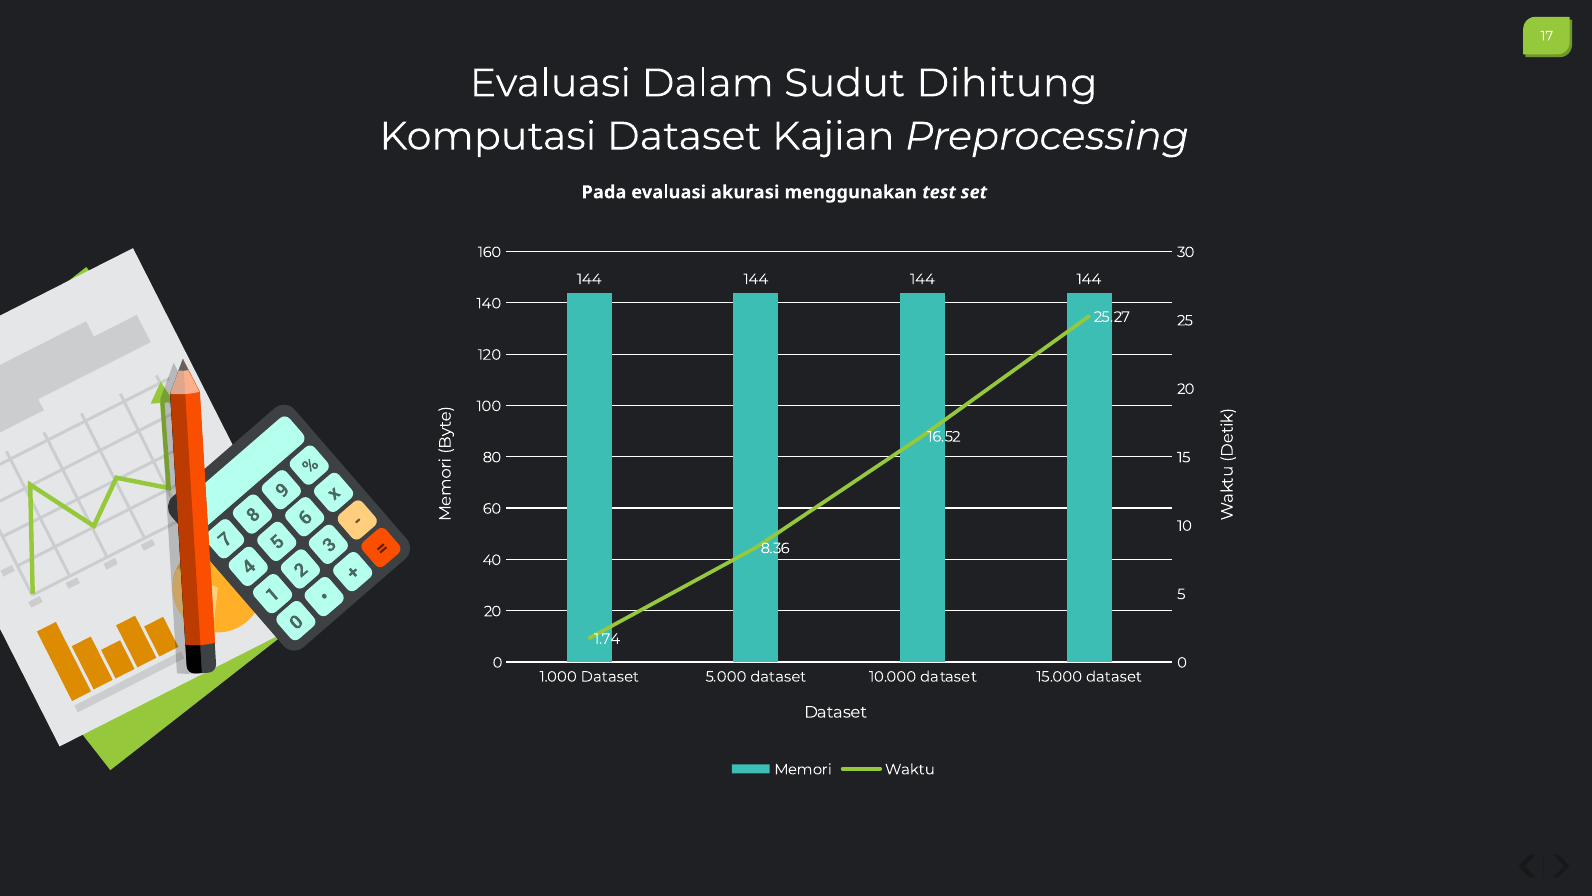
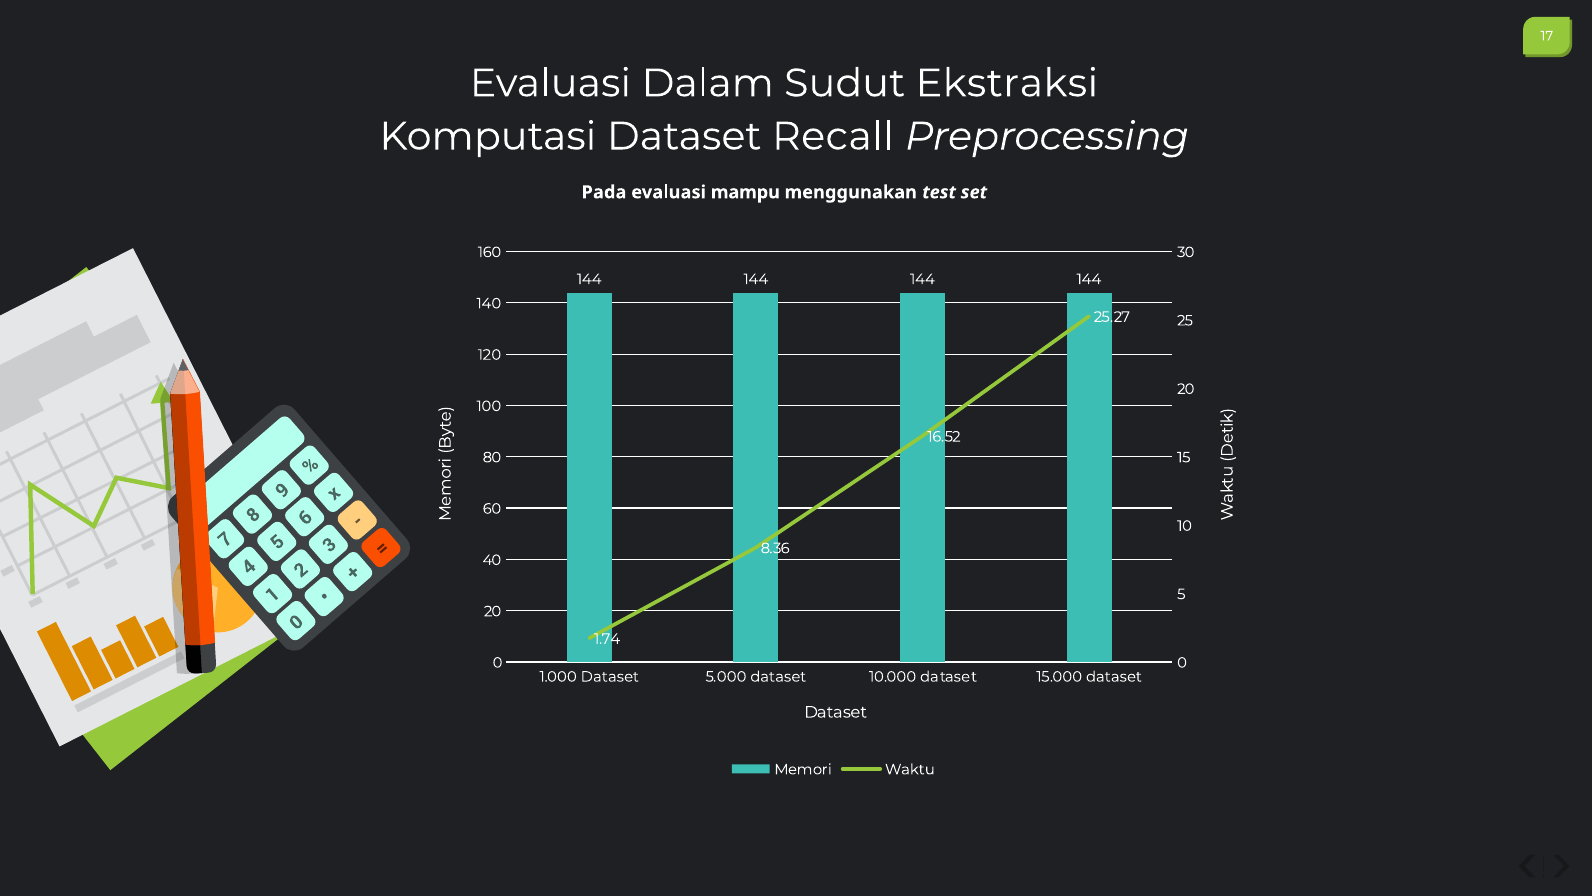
Dihitung: Dihitung -> Ekstraksi
Kajian: Kajian -> Recall
akurasi: akurasi -> mampu
